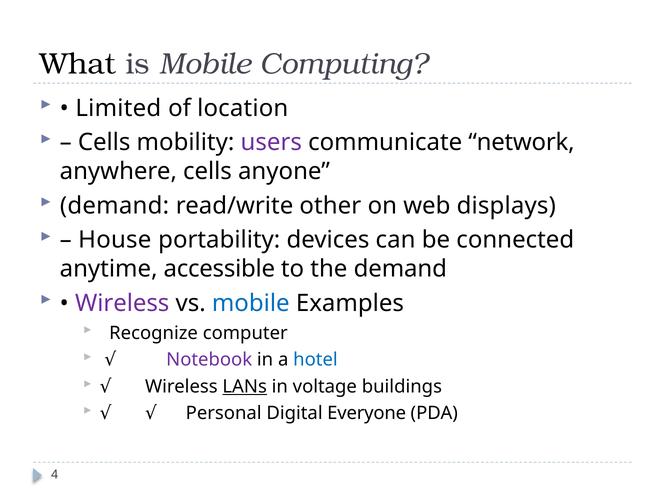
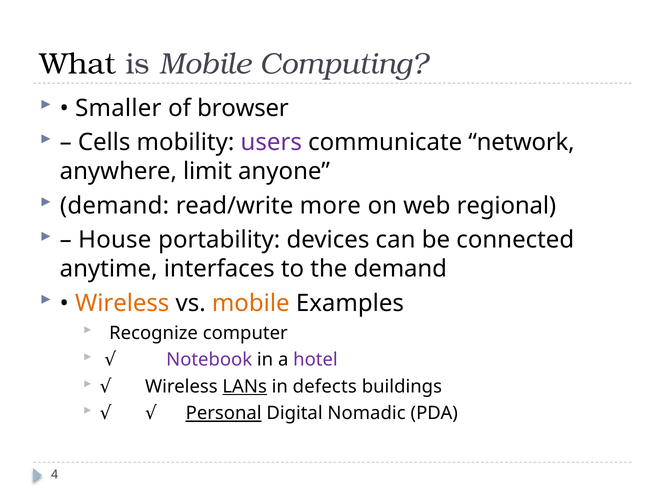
Limited: Limited -> Smaller
location: location -> browser
anywhere cells: cells -> limit
other: other -> more
displays: displays -> regional
accessible: accessible -> interfaces
Wireless at (122, 303) colour: purple -> orange
mobile at (251, 303) colour: blue -> orange
hotel colour: blue -> purple
voltage: voltage -> defects
Personal underline: none -> present
Everyone: Everyone -> Nomadic
